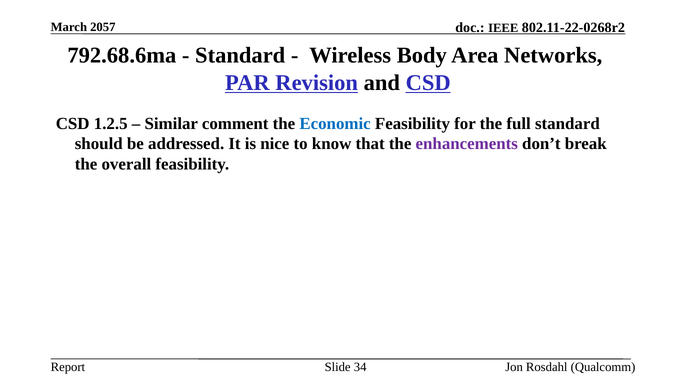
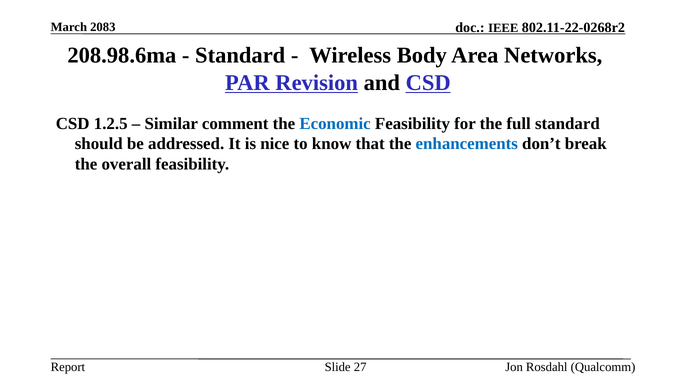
2057: 2057 -> 2083
792.68.6ma: 792.68.6ma -> 208.98.6ma
enhancements colour: purple -> blue
34: 34 -> 27
